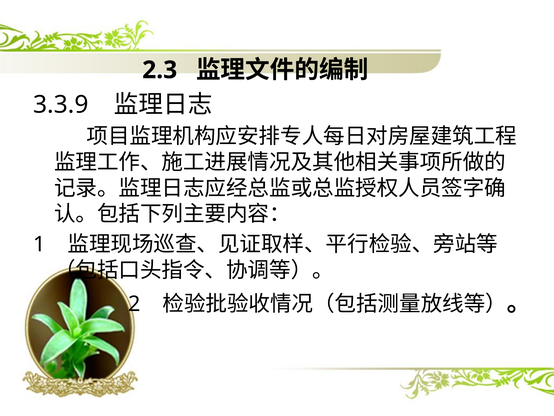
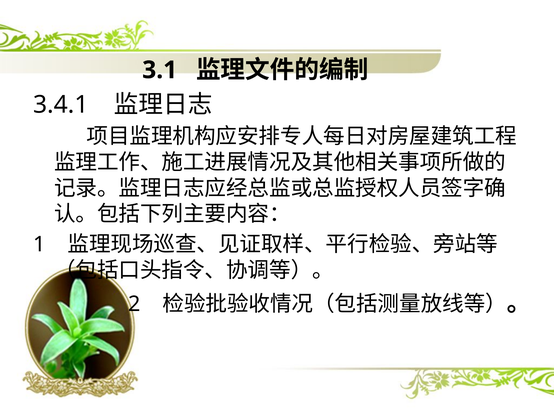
2.3: 2.3 -> 3.1
3.3.9: 3.3.9 -> 3.4.1
